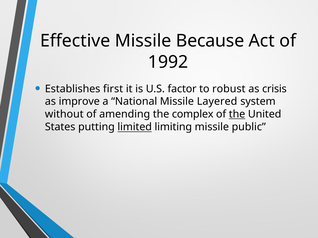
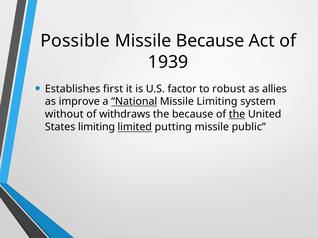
Effective: Effective -> Possible
1992: 1992 -> 1939
crisis: crisis -> allies
National underline: none -> present
Missile Layered: Layered -> Limiting
amending: amending -> withdraws
the complex: complex -> because
States putting: putting -> limiting
limiting: limiting -> putting
